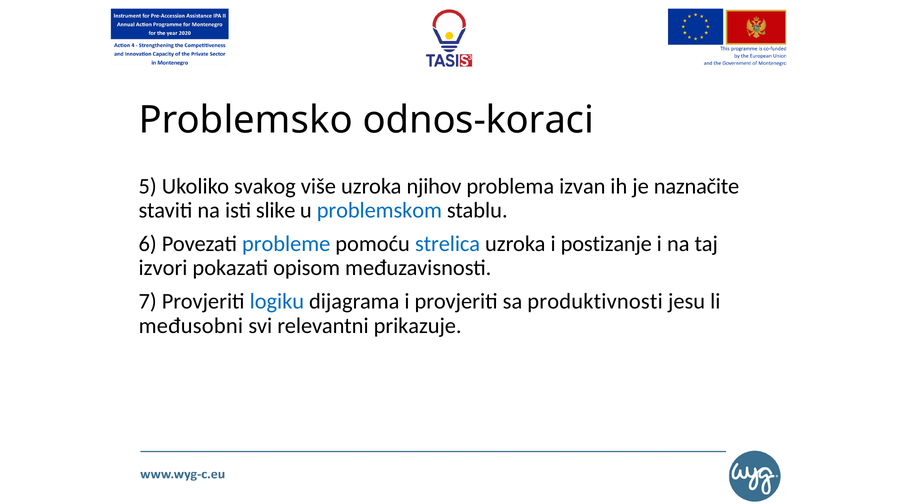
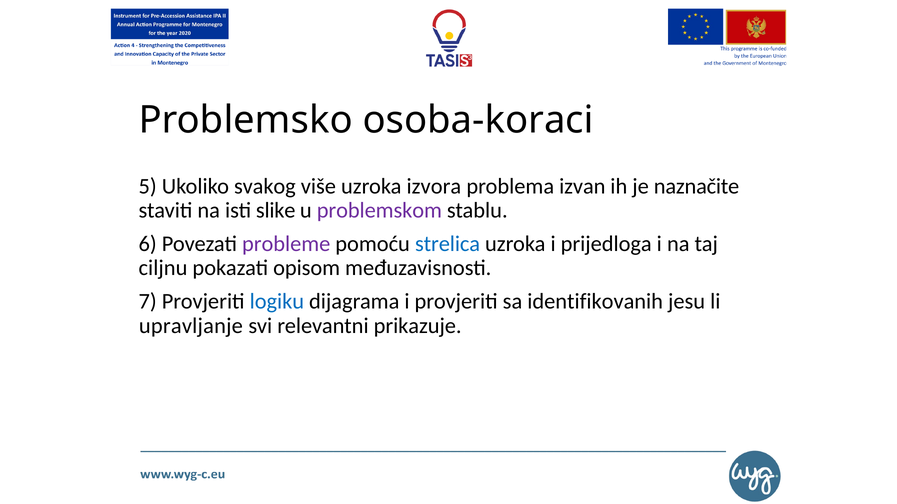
odnos-koraci: odnos-koraci -> osoba-koraci
njihov: njihov -> izvora
problemskom colour: blue -> purple
probleme colour: blue -> purple
postizanje: postizanje -> prijedloga
izvori: izvori -> ciljnu
produktivnosti: produktivnosti -> identifikovanih
međusobni: međusobni -> upravljanje
